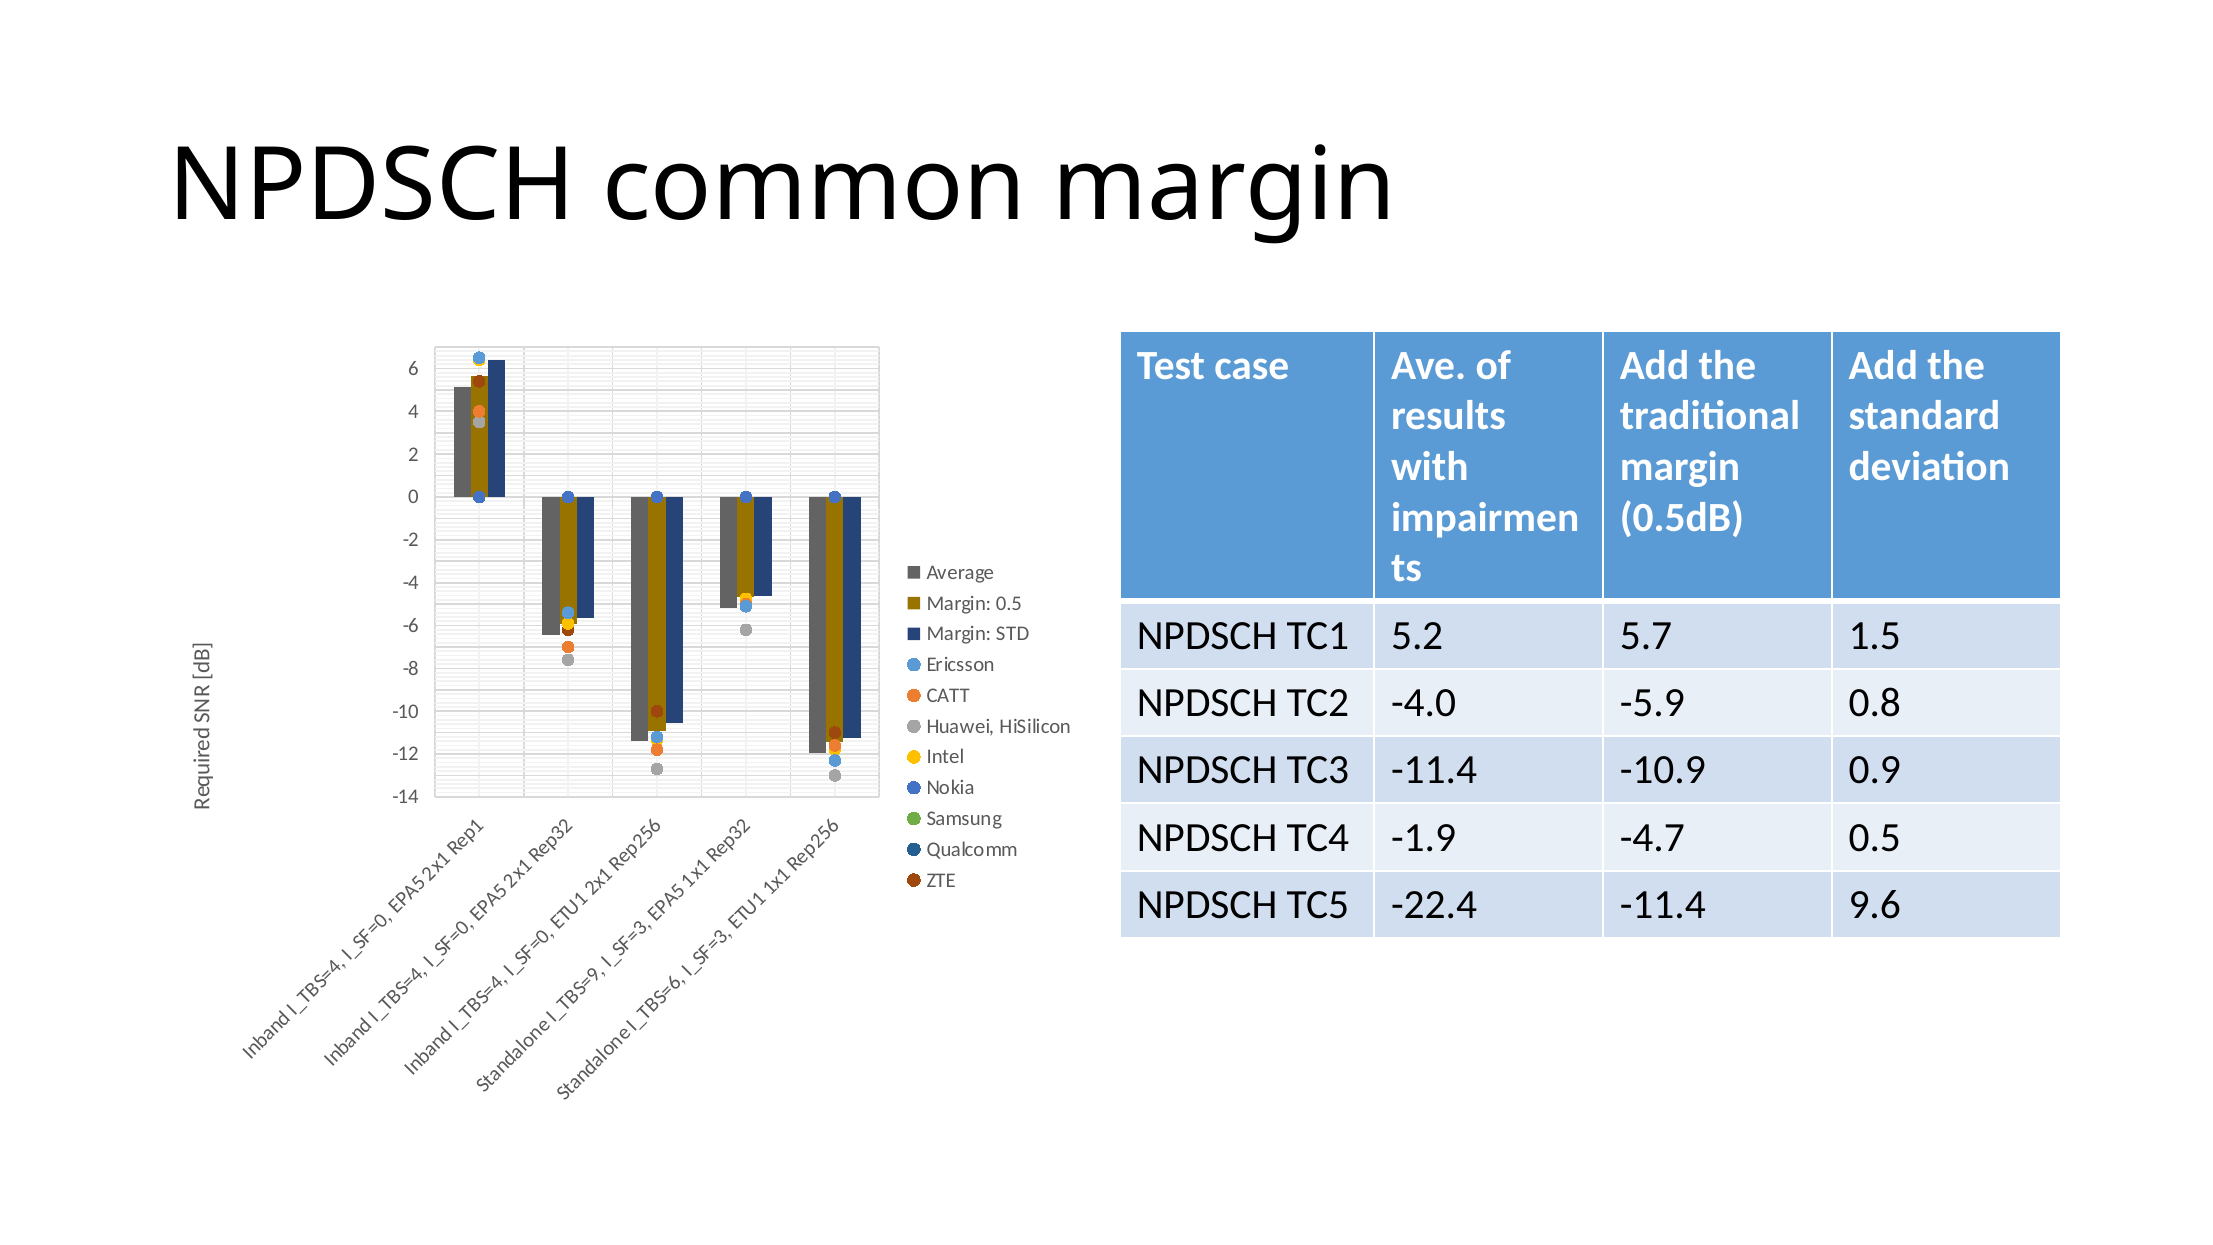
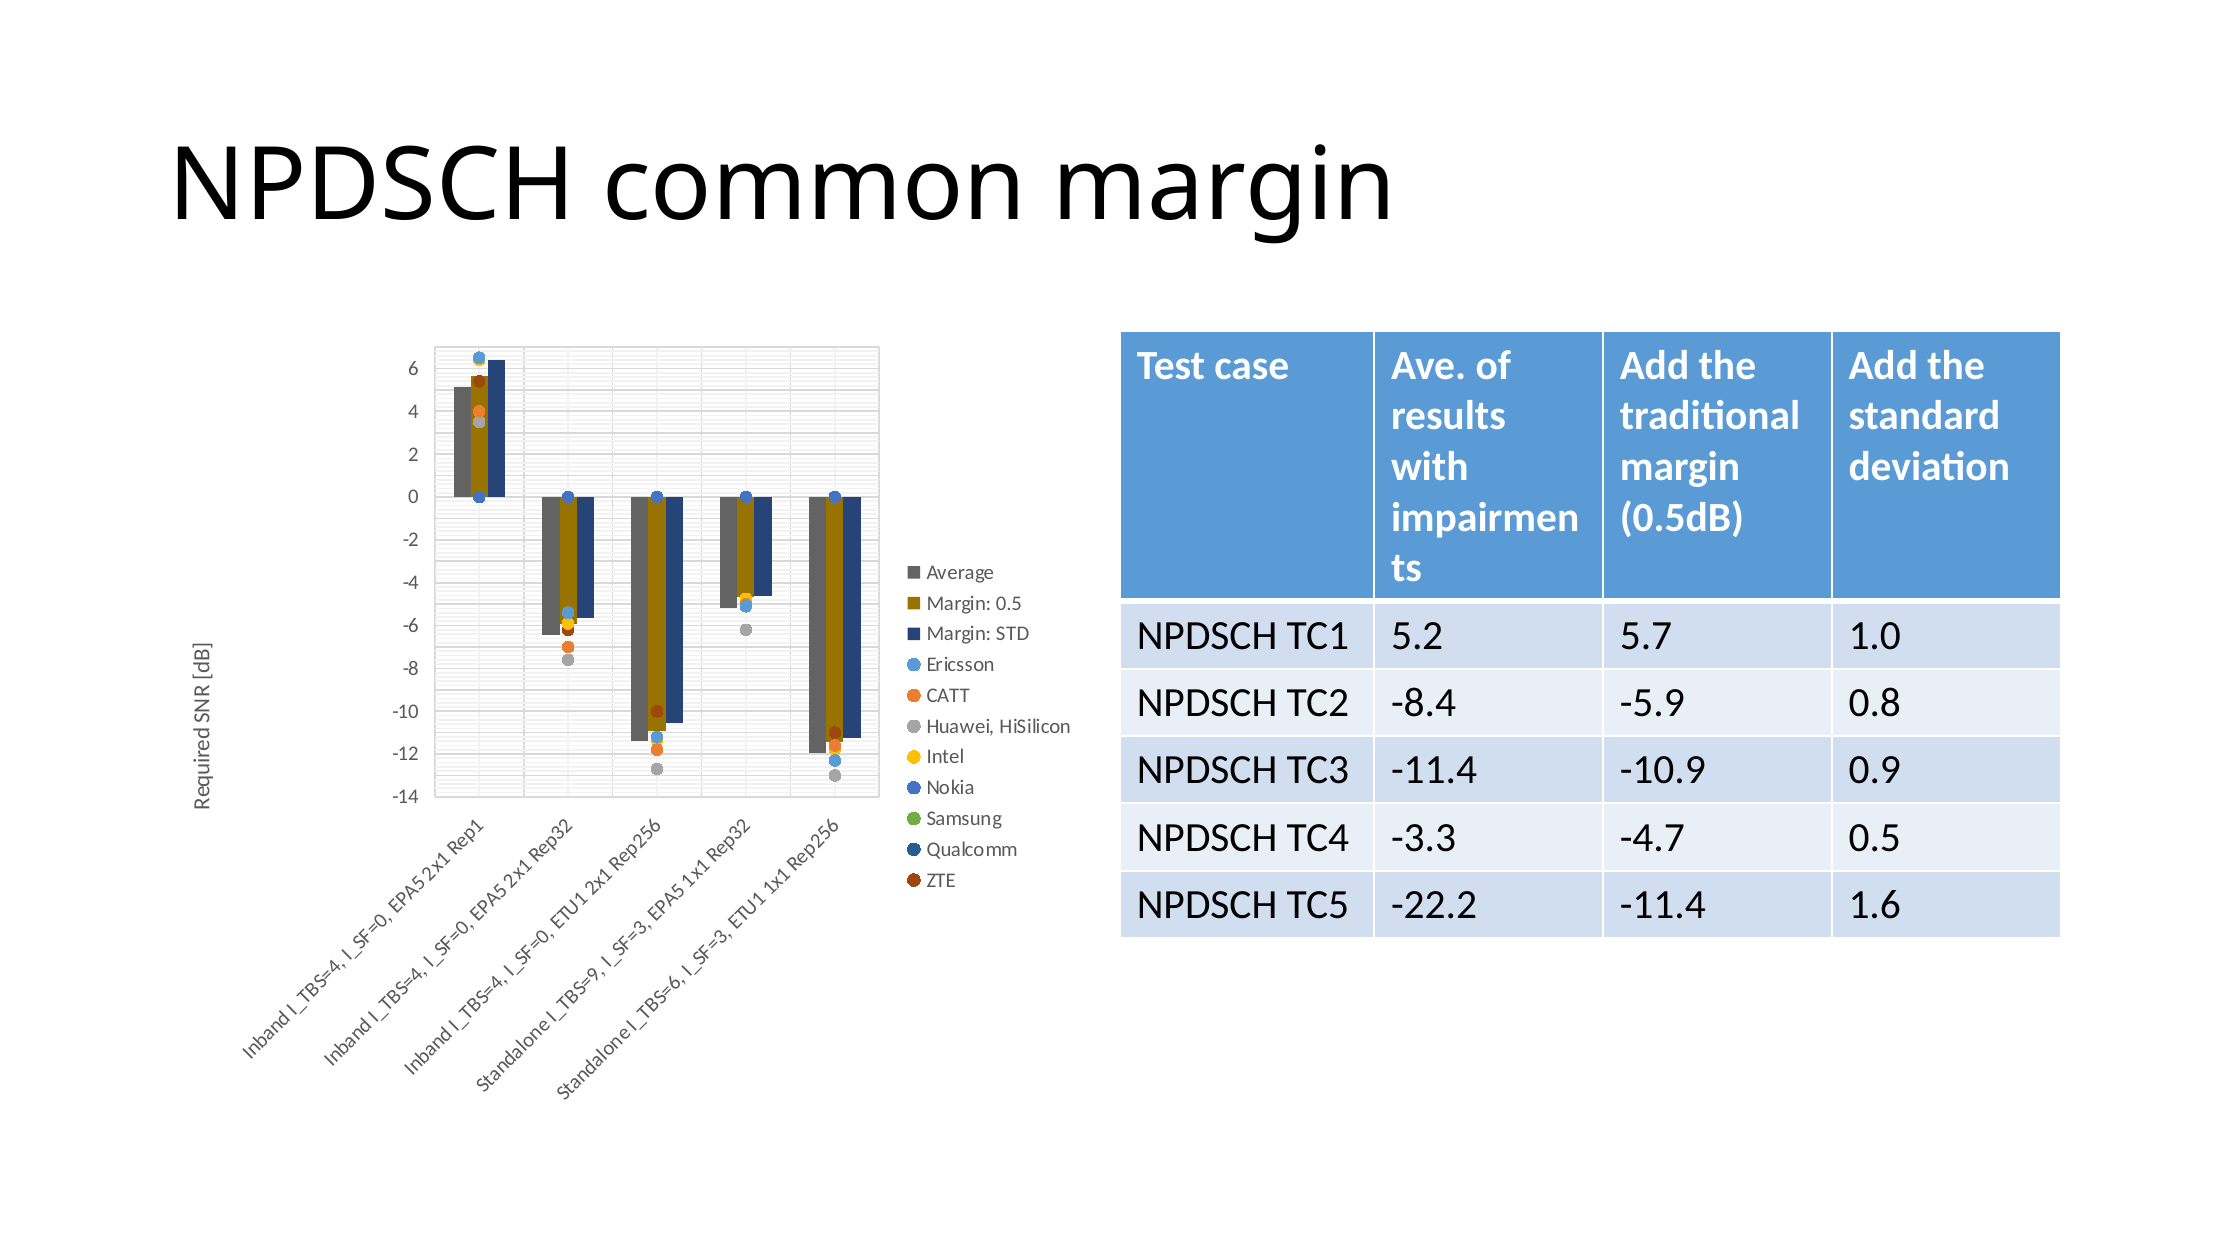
1.5: 1.5 -> 1.0
-4.0: -4.0 -> -8.4
-1.9: -1.9 -> -3.3
-22.4: -22.4 -> -22.2
9.6: 9.6 -> 1.6
